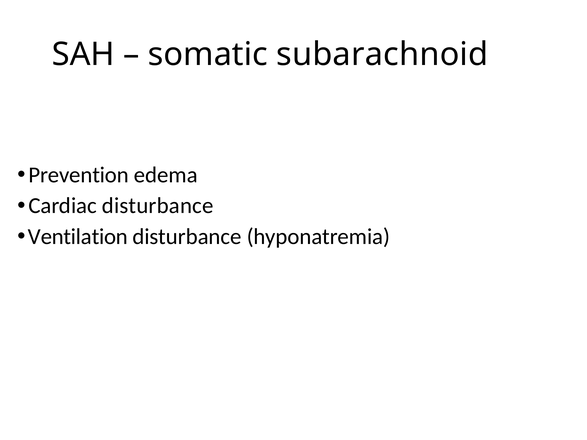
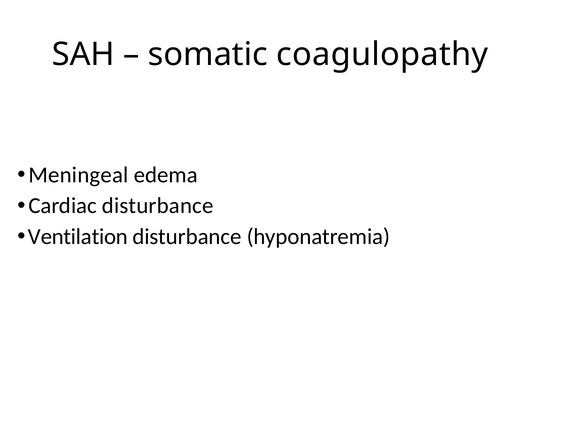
subarachnoid: subarachnoid -> coagulopathy
Prevention: Prevention -> Meningeal
